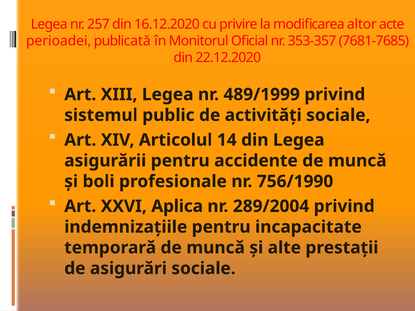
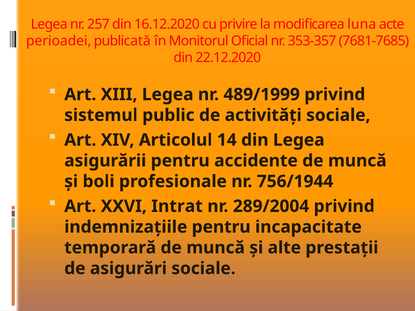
altor: altor -> luna
756/1990: 756/1990 -> 756/1944
Aplica: Aplica -> Intrat
